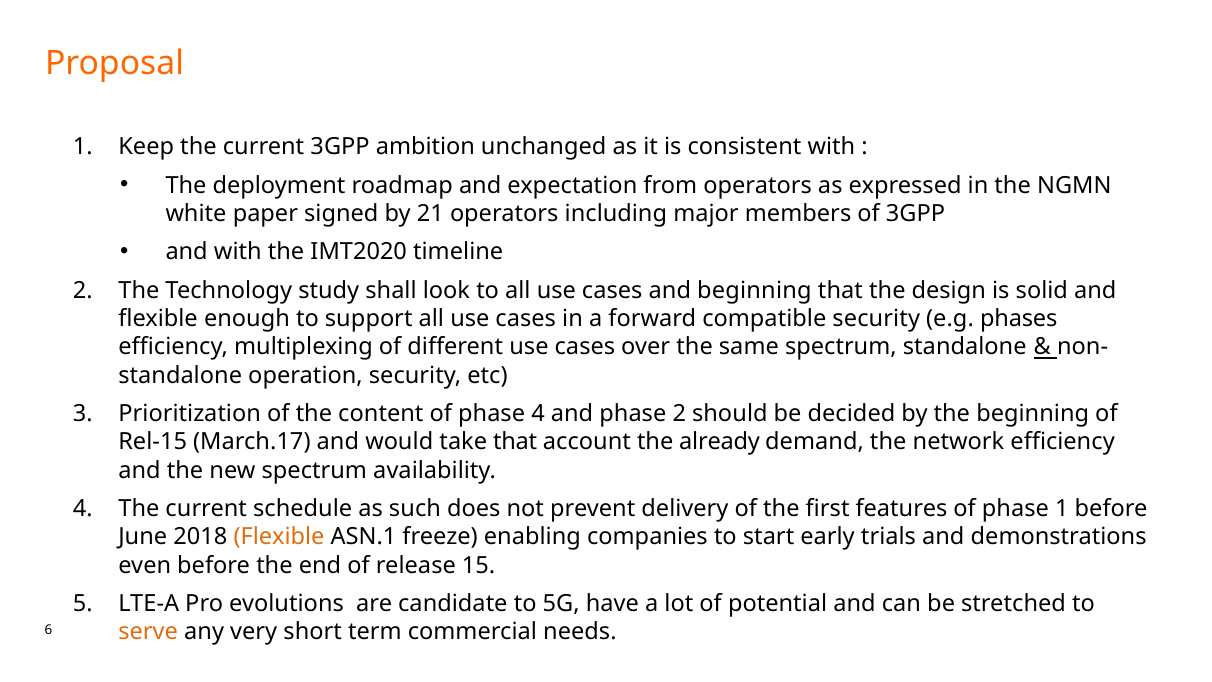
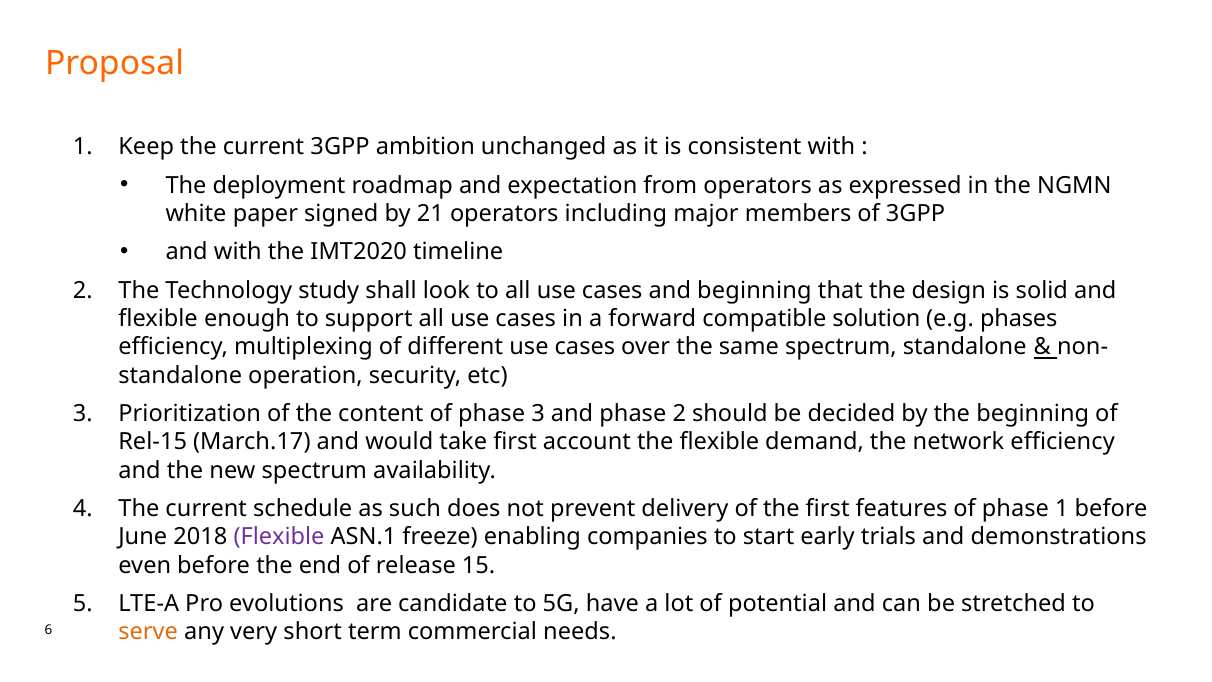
compatible security: security -> solution
phase 4: 4 -> 3
take that: that -> first
the already: already -> flexible
Flexible at (279, 537) colour: orange -> purple
